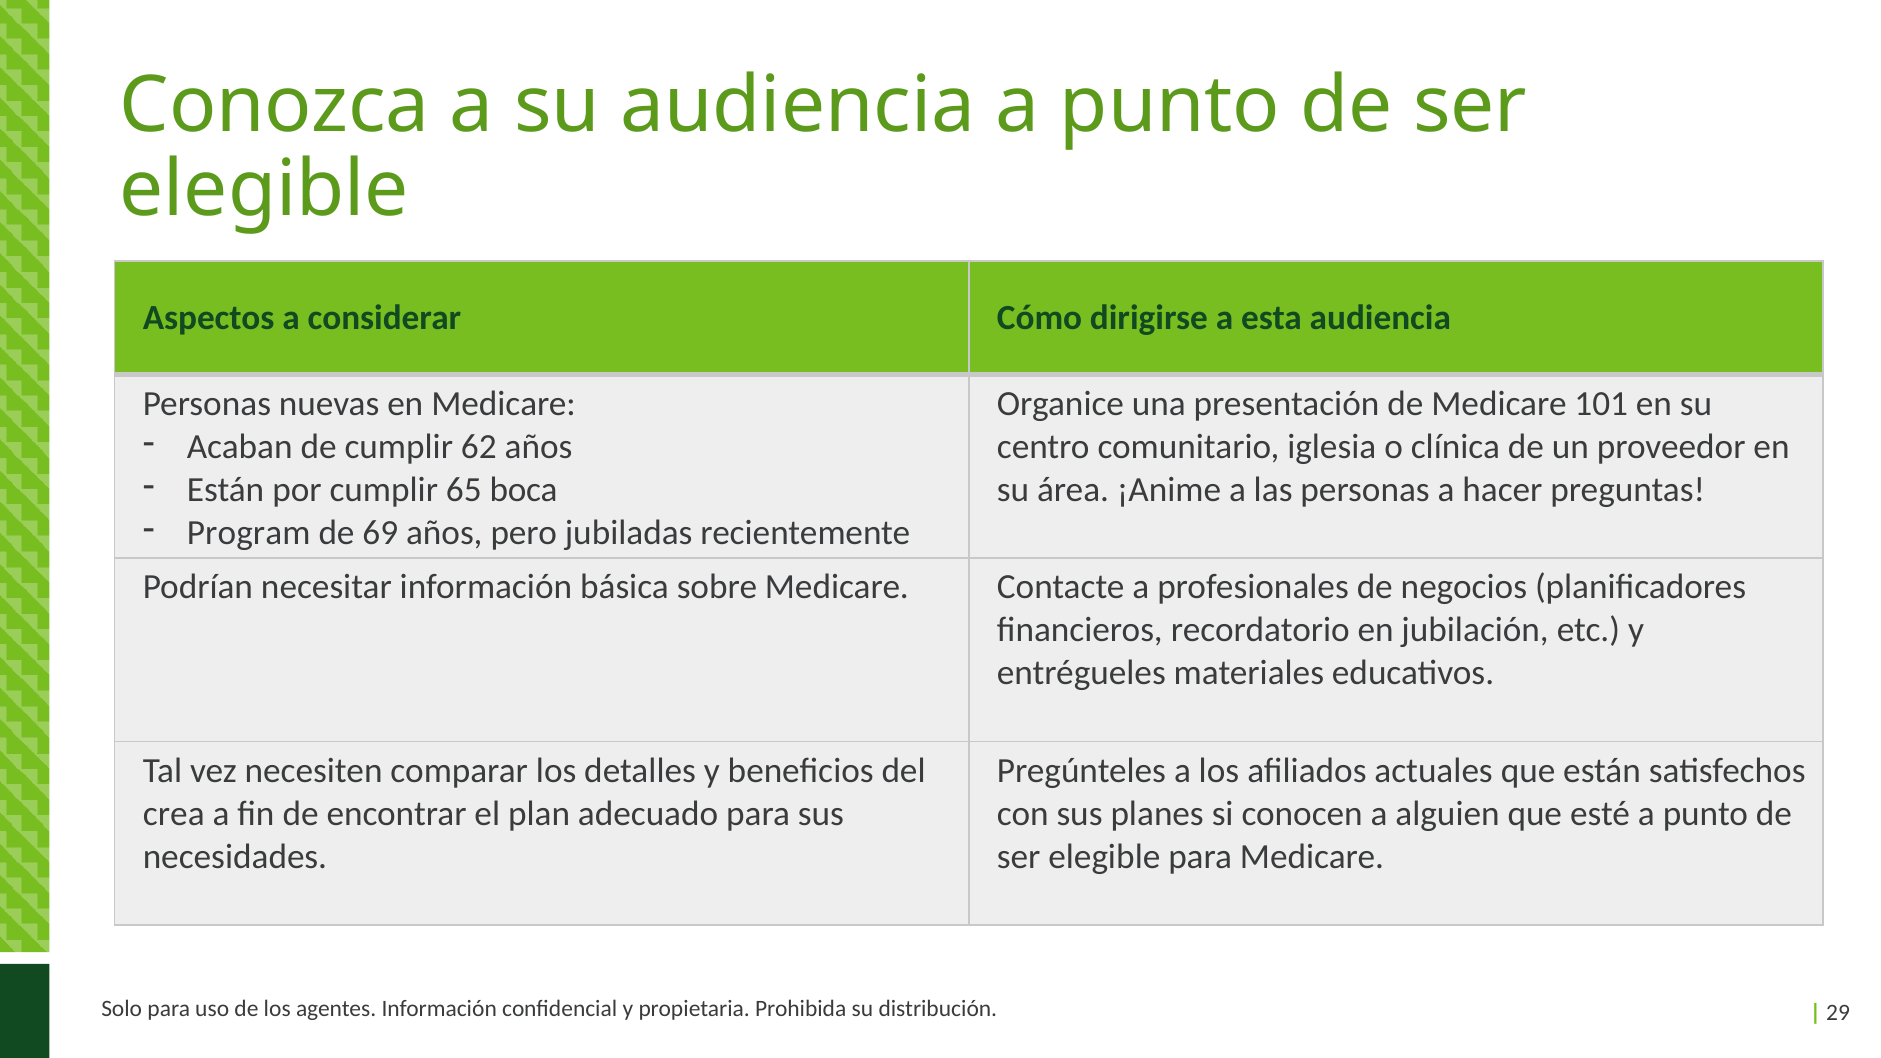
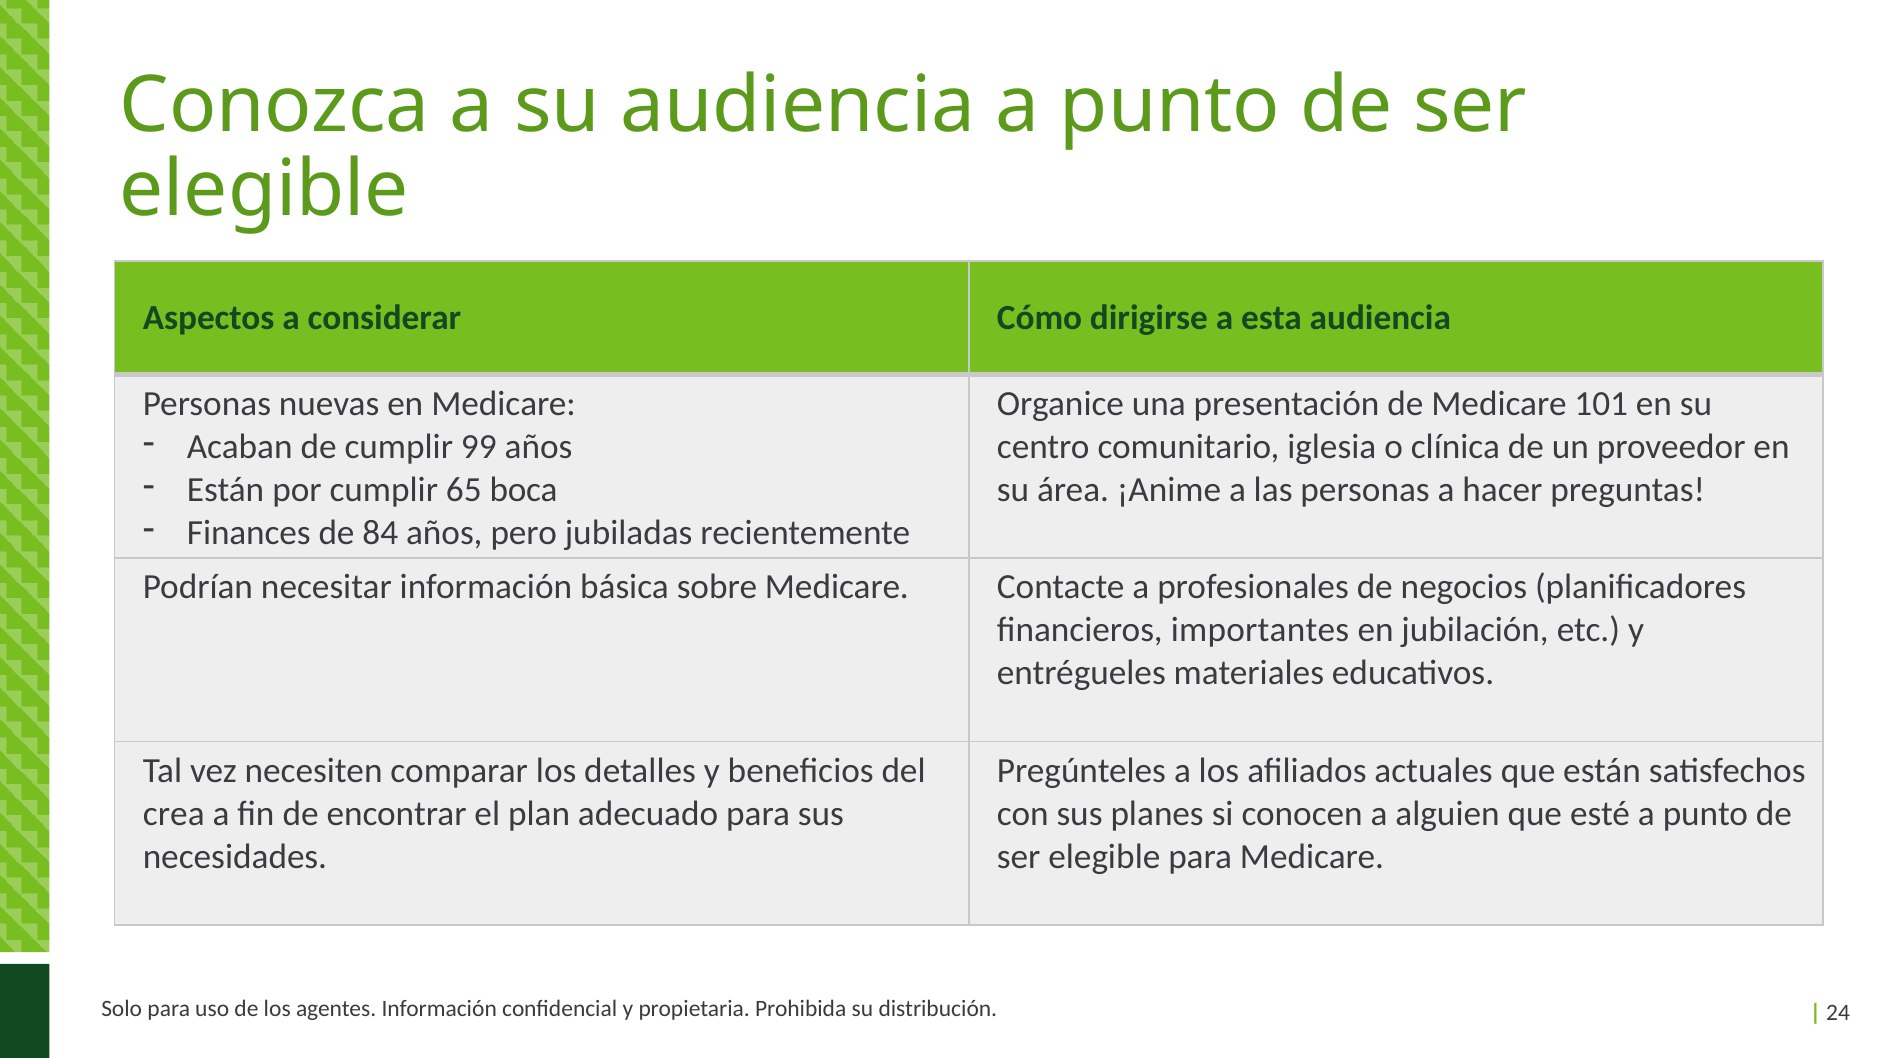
62: 62 -> 99
Program: Program -> Finances
69: 69 -> 84
recordatorio: recordatorio -> importantes
29: 29 -> 24
